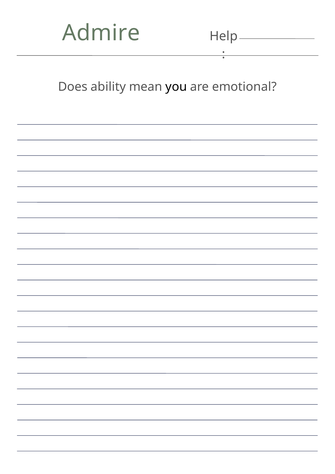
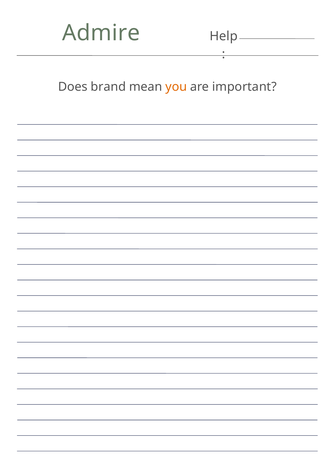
ability: ability -> brand
you colour: black -> orange
emotional: emotional -> important
